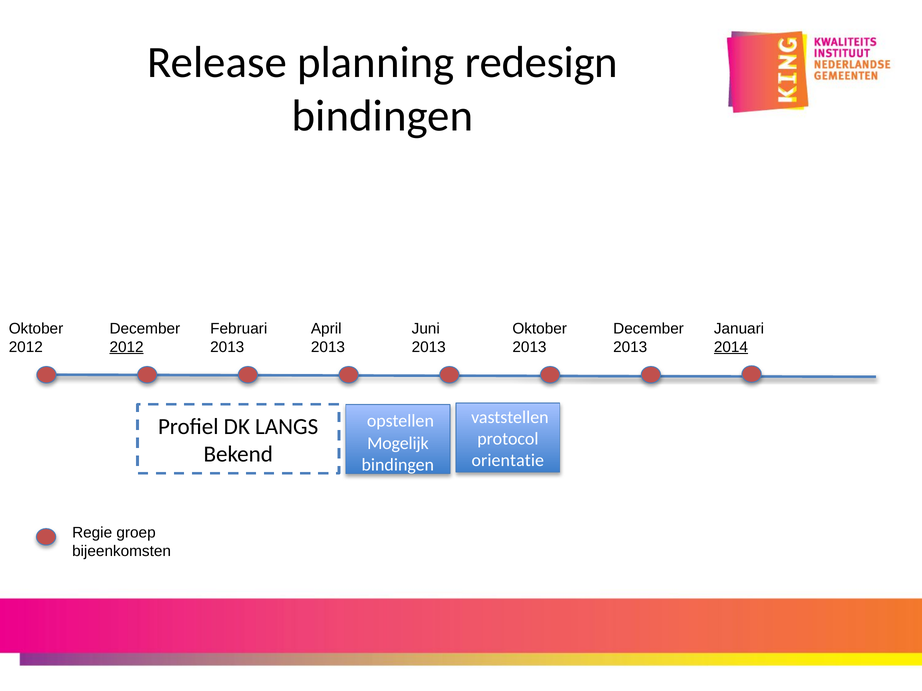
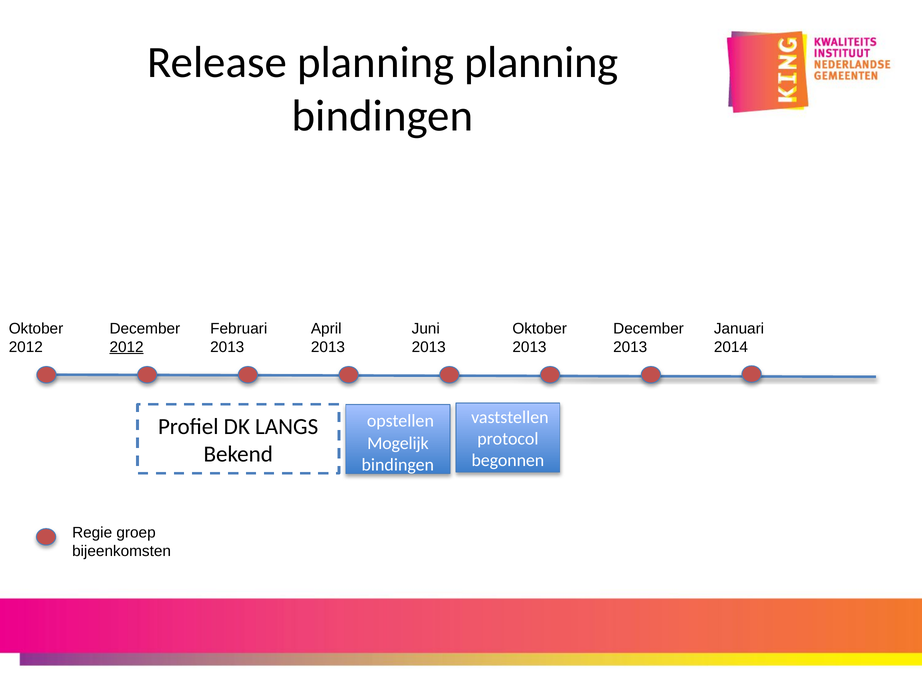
planning redesign: redesign -> planning
2014 underline: present -> none
orientatie: orientatie -> begonnen
